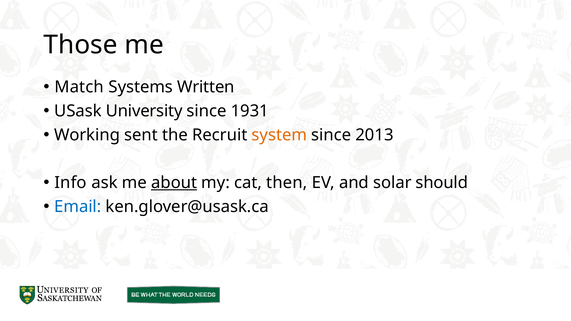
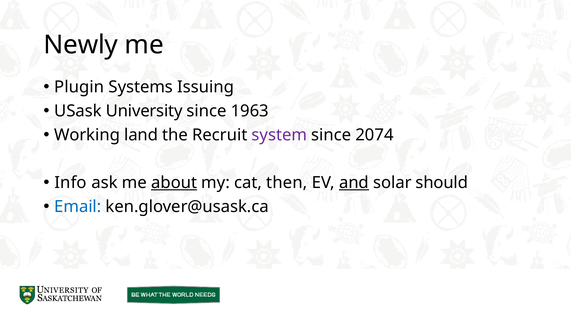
Those: Those -> Newly
Match: Match -> Plugin
Written: Written -> Issuing
1931: 1931 -> 1963
sent: sent -> land
system colour: orange -> purple
2013: 2013 -> 2074
and underline: none -> present
